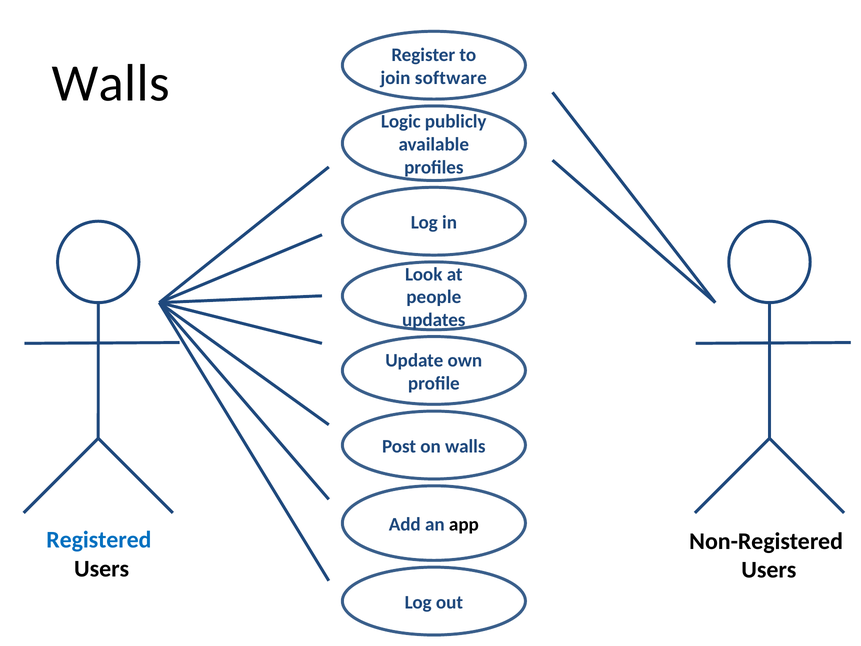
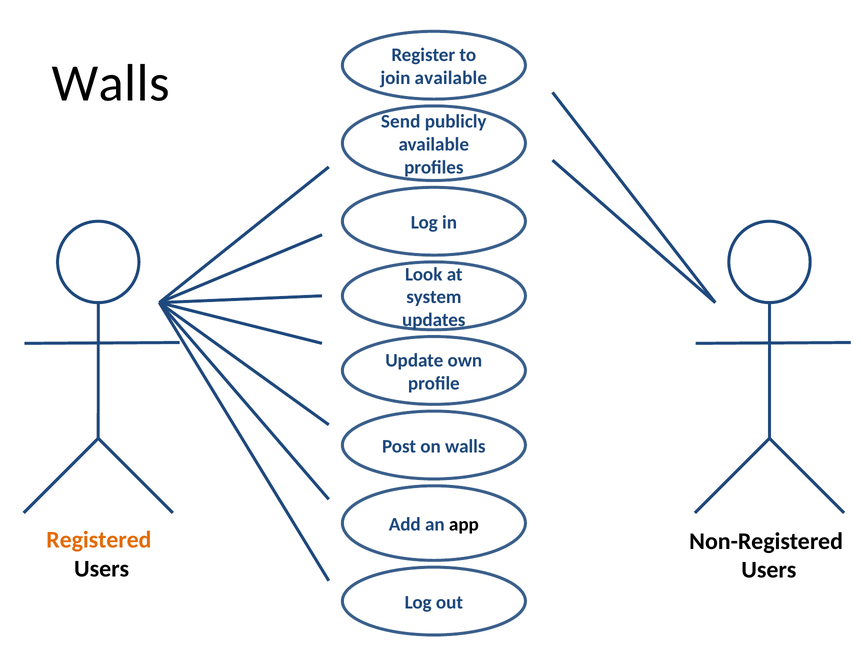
join software: software -> available
Logic: Logic -> Send
people: people -> system
Registered colour: blue -> orange
